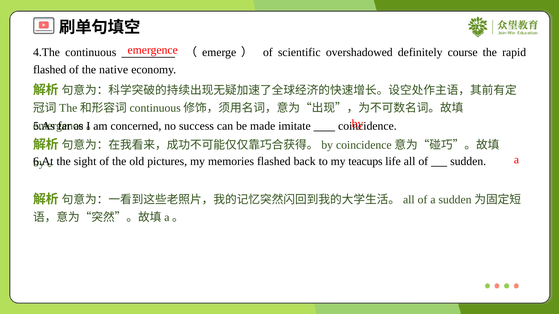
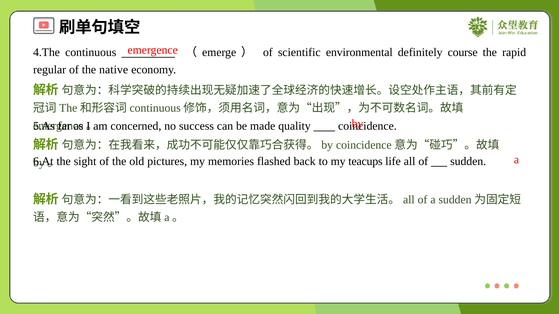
overshadowed: overshadowed -> environmental
flashed at (50, 70): flashed -> regular
imitate: imitate -> quality
